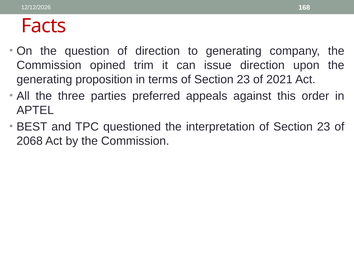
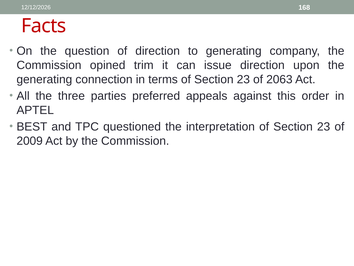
proposition: proposition -> connection
2021: 2021 -> 2063
2068: 2068 -> 2009
